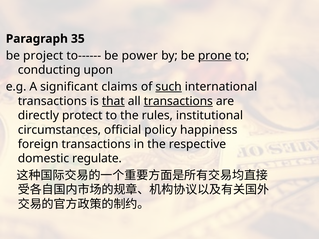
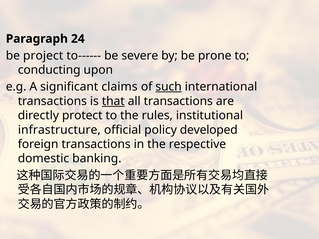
35: 35 -> 24
power: power -> severe
prone underline: present -> none
transactions at (178, 101) underline: present -> none
circumstances: circumstances -> infrastructure
happiness: happiness -> developed
regulate: regulate -> banking
